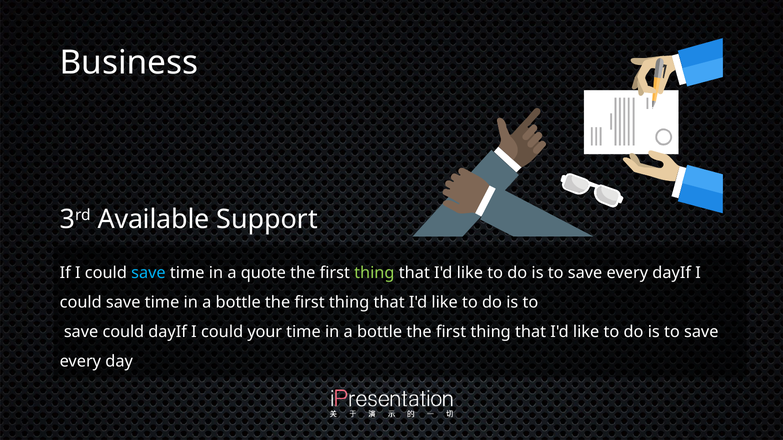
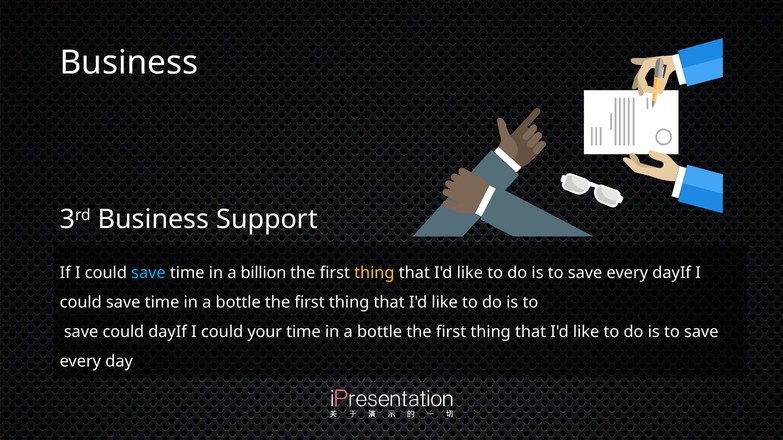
3rd Available: Available -> Business
quote: quote -> billion
thing at (374, 273) colour: light green -> yellow
